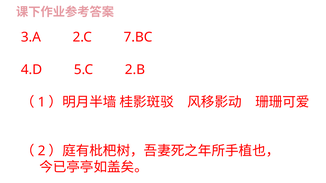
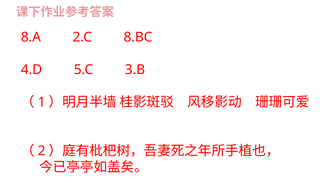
3.A: 3.A -> 8.A
7.BC: 7.BC -> 8.BC
2.B: 2.B -> 3.B
